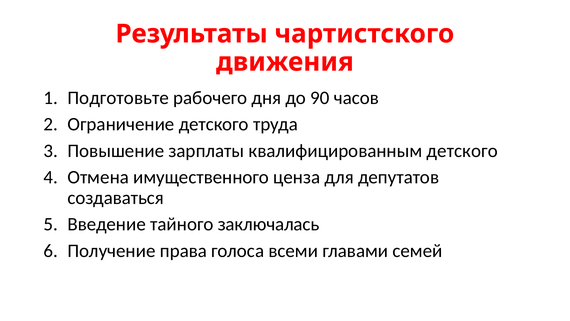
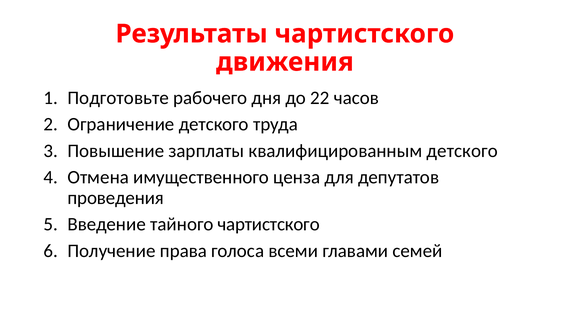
90: 90 -> 22
создаваться: создаваться -> проведения
тайного заключалась: заключалась -> чартистского
